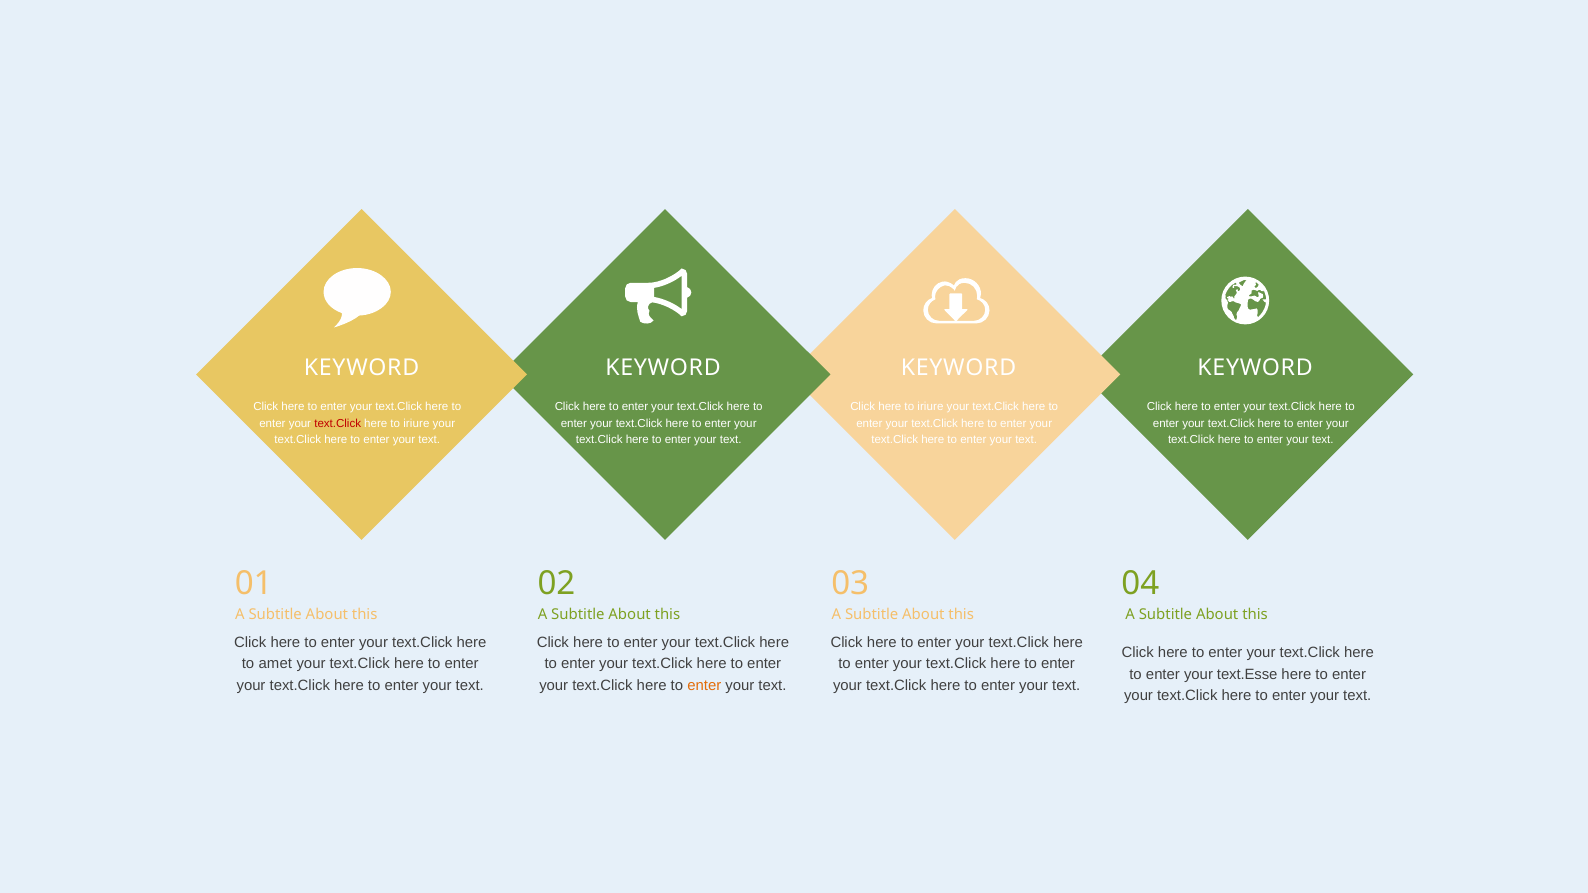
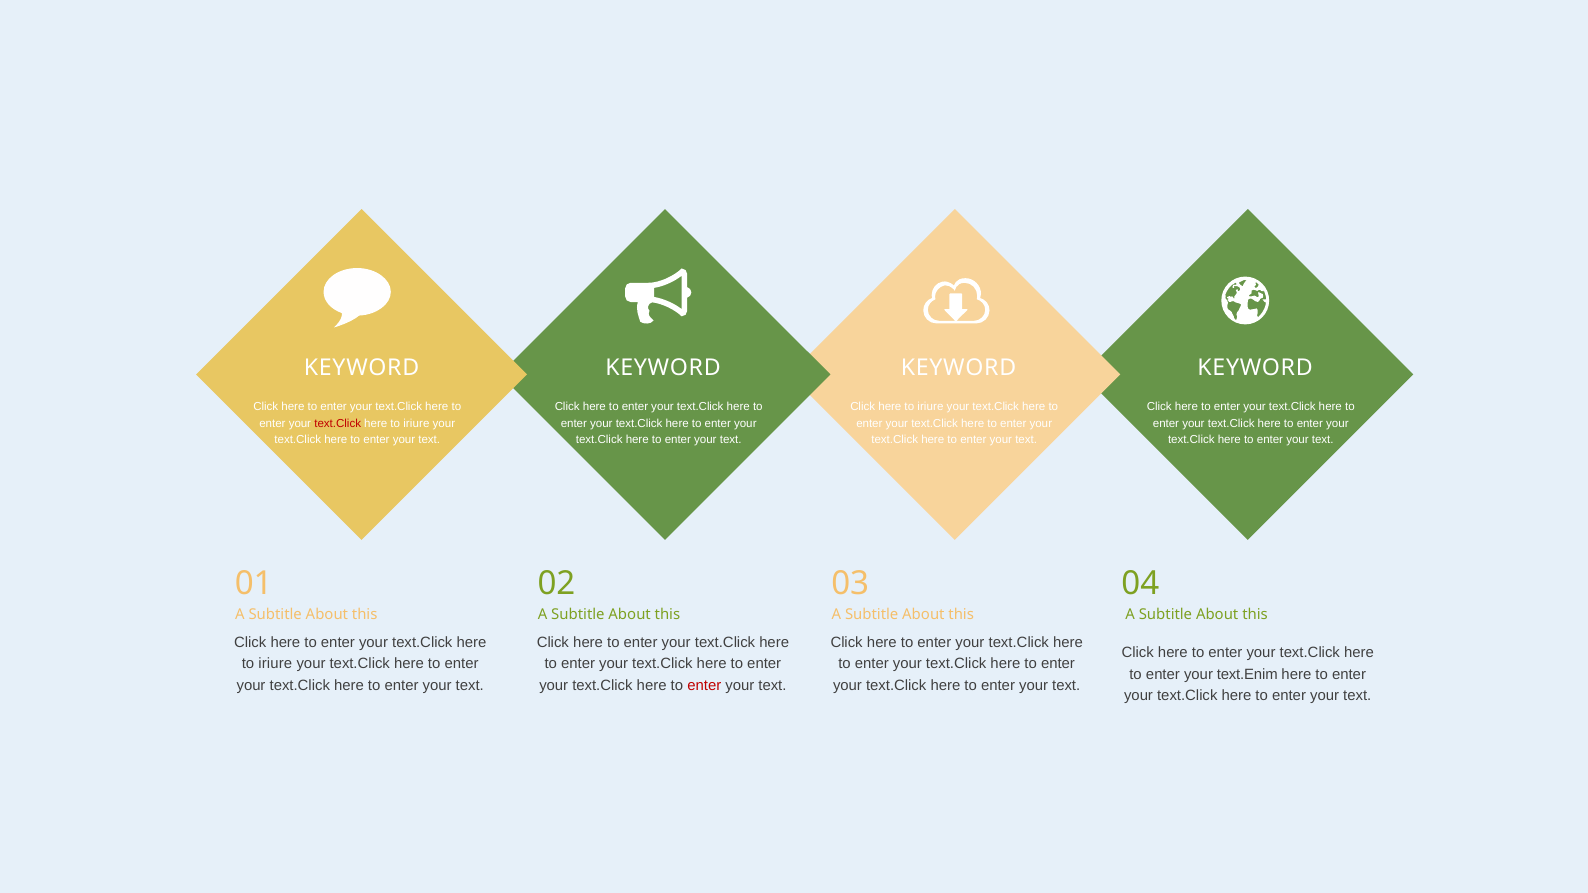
amet at (275, 664): amet -> iriure
text.Esse: text.Esse -> text.Enim
enter at (704, 686) colour: orange -> red
